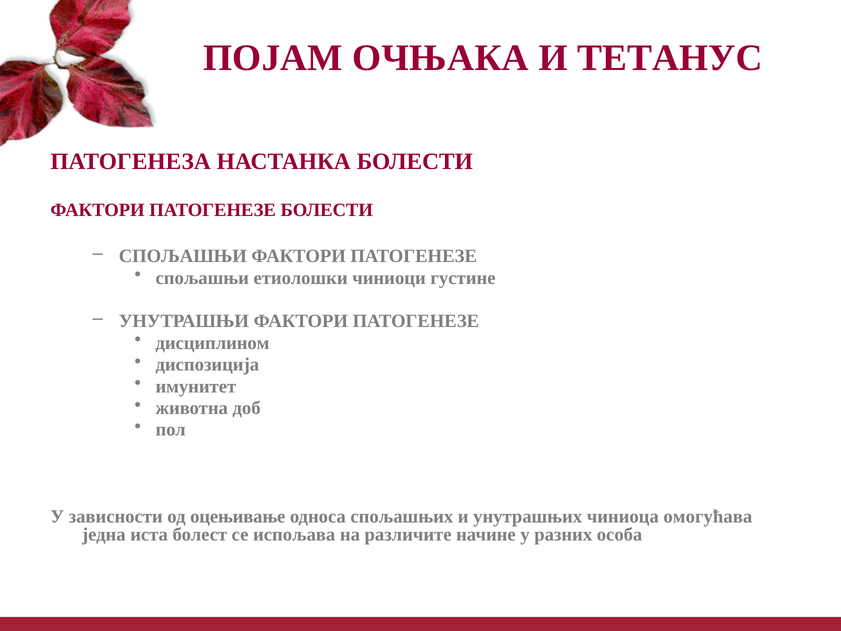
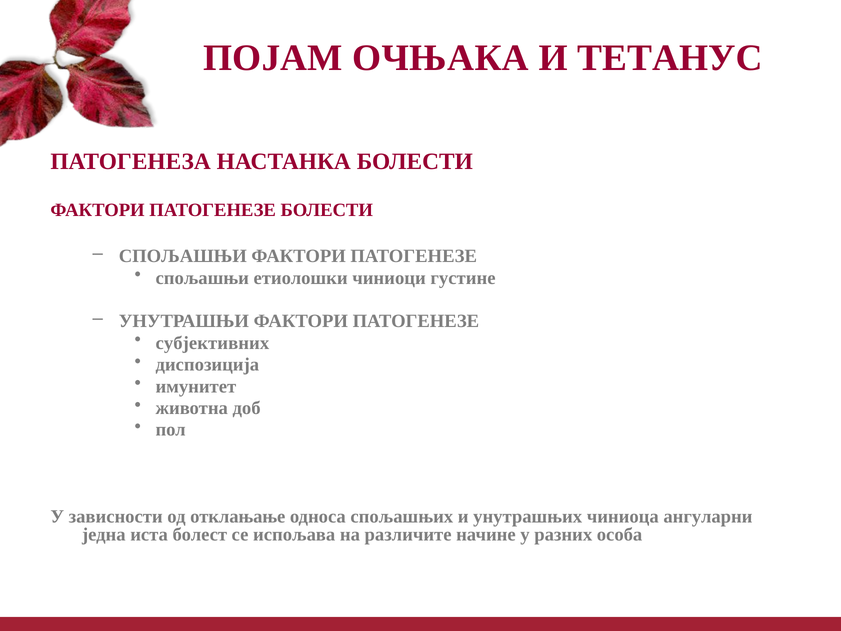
дисциплином: дисциплином -> субјективних
оцењивање: оцењивање -> отклањање
омогућава: омогућава -> ангуларни
